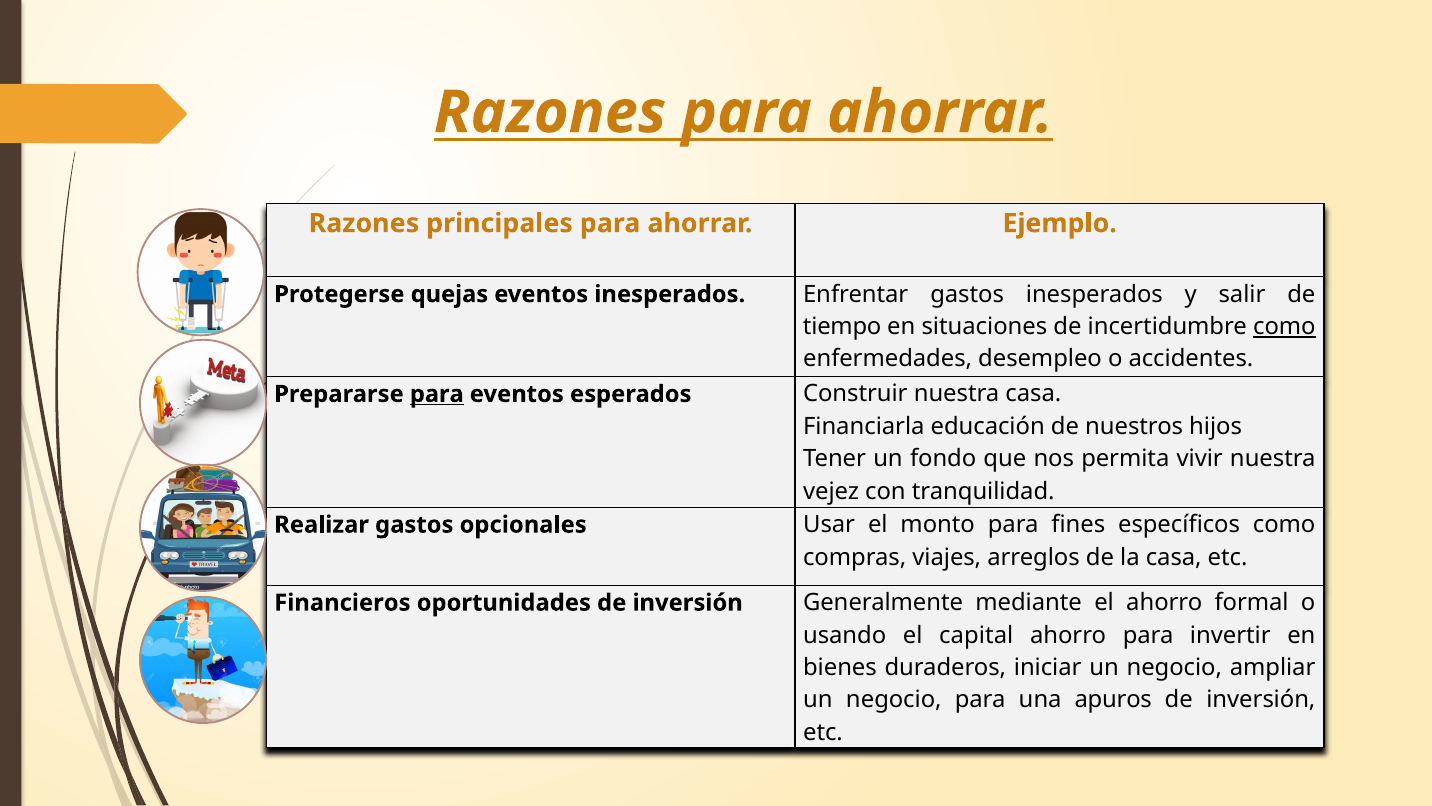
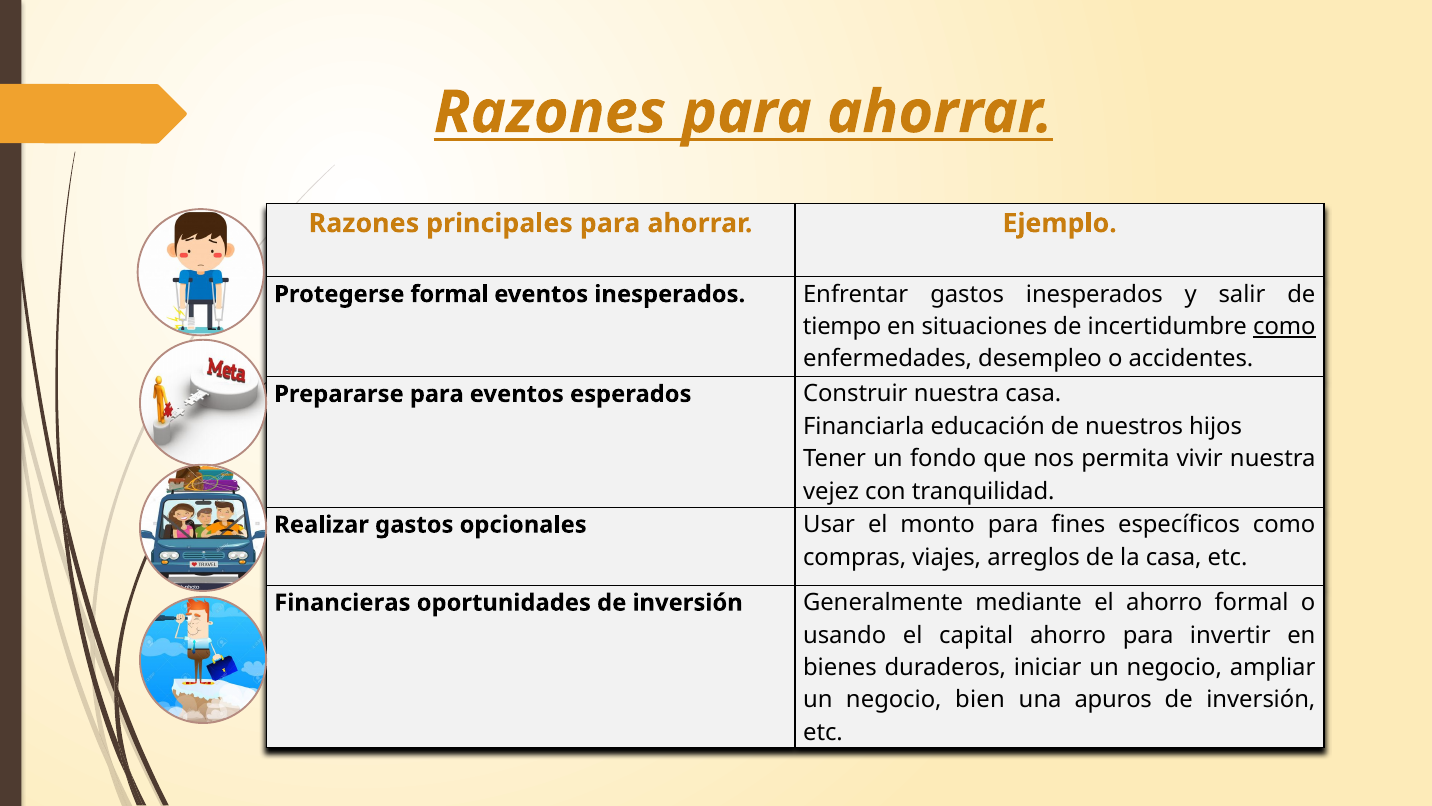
Protegerse quejas: quejas -> formal
para at (437, 394) underline: present -> none
Financieros: Financieros -> Financieras
negocio para: para -> bien
